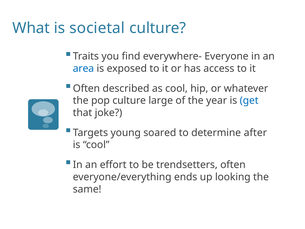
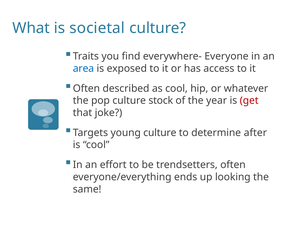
large: large -> stock
get colour: blue -> red
young soared: soared -> culture
